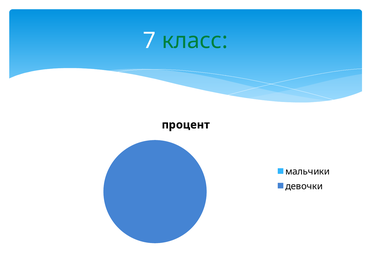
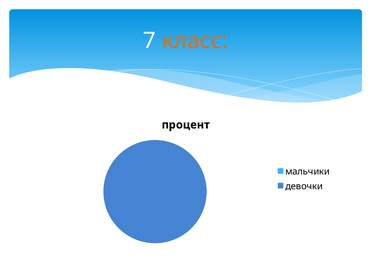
класс colour: green -> orange
